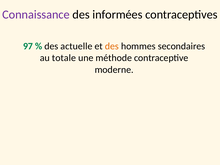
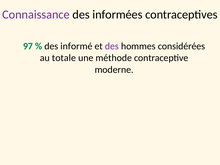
actuelle: actuelle -> informé
des at (112, 46) colour: orange -> purple
secondaires: secondaires -> considérées
